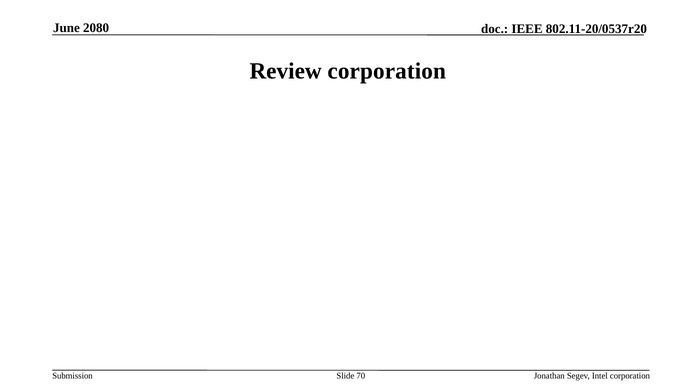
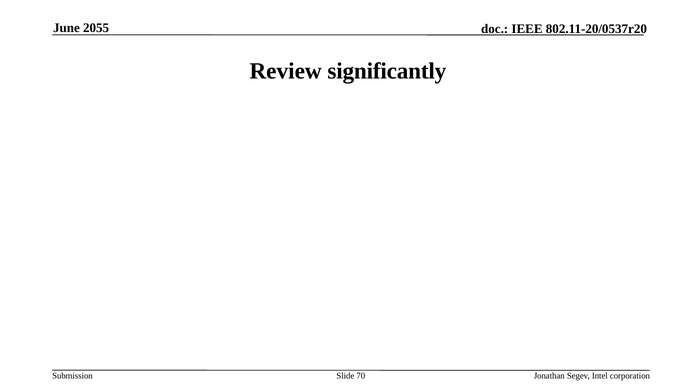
2080: 2080 -> 2055
Review corporation: corporation -> significantly
